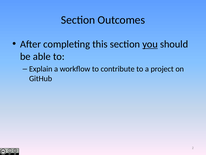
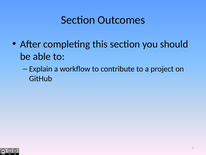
you underline: present -> none
